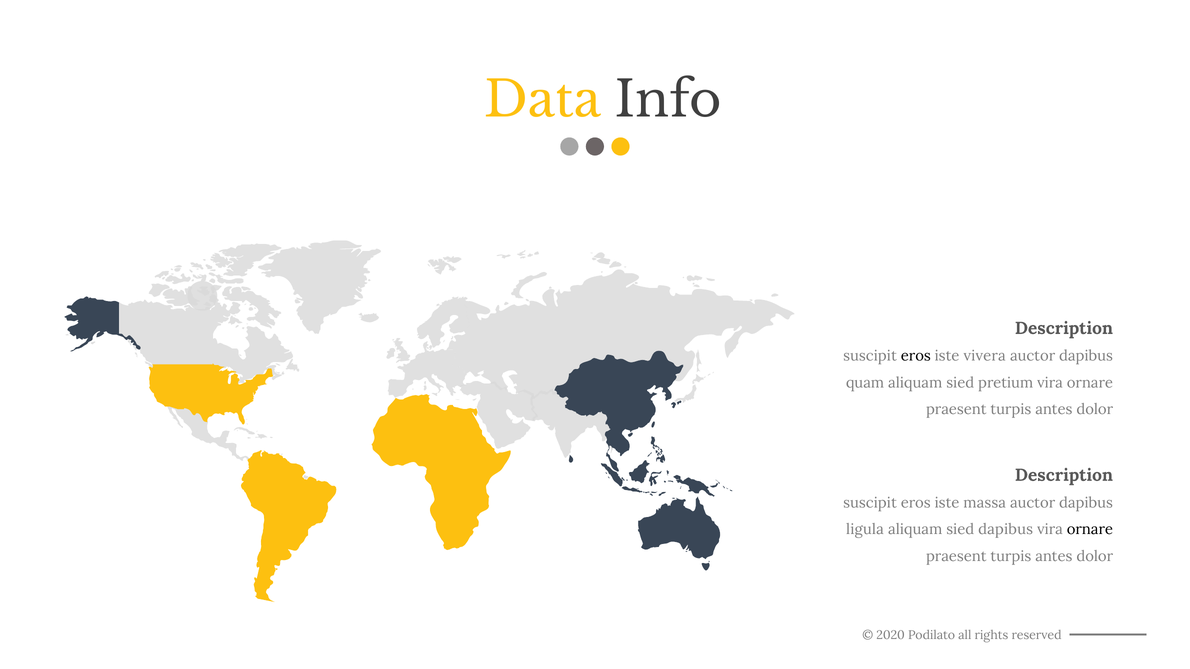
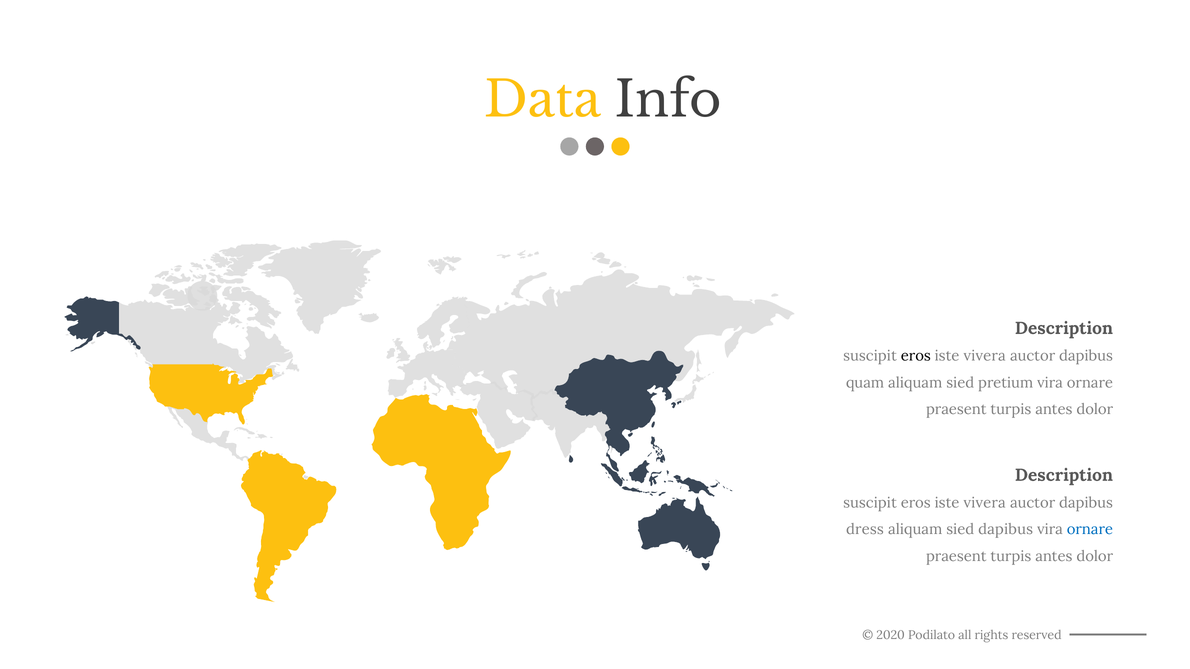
massa at (985, 503): massa -> vivera
ligula: ligula -> dress
ornare at (1090, 530) colour: black -> blue
